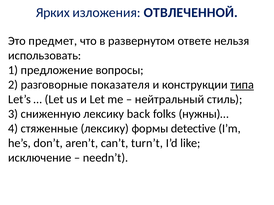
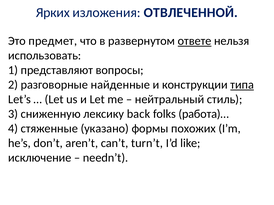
ответе underline: none -> present
предложение: предложение -> представляют
показателя: показателя -> найденные
нужны)…: нужны)… -> работа)…
стяженные лексику: лексику -> указано
detective: detective -> похожих
